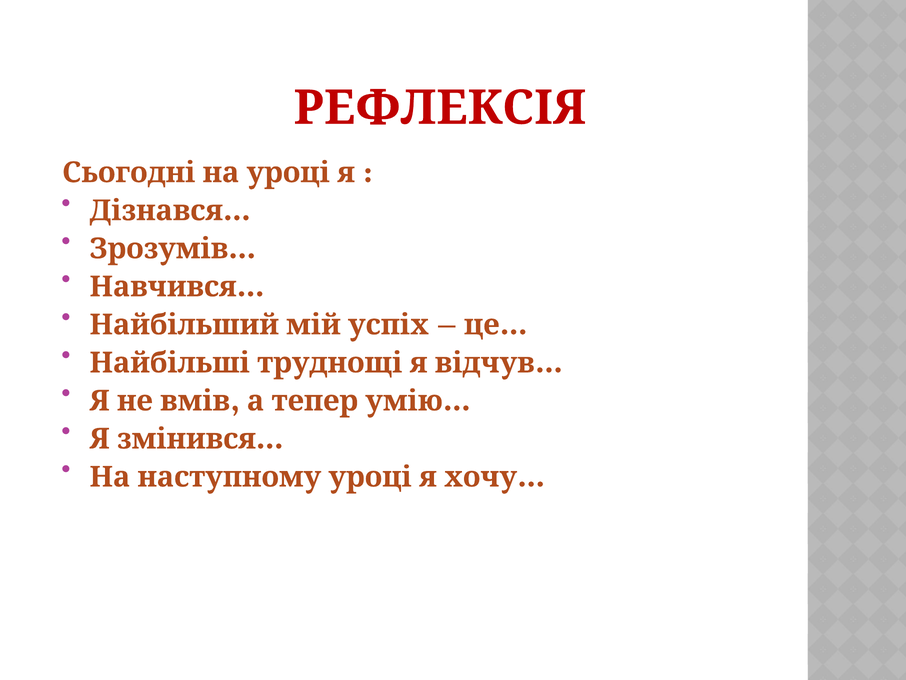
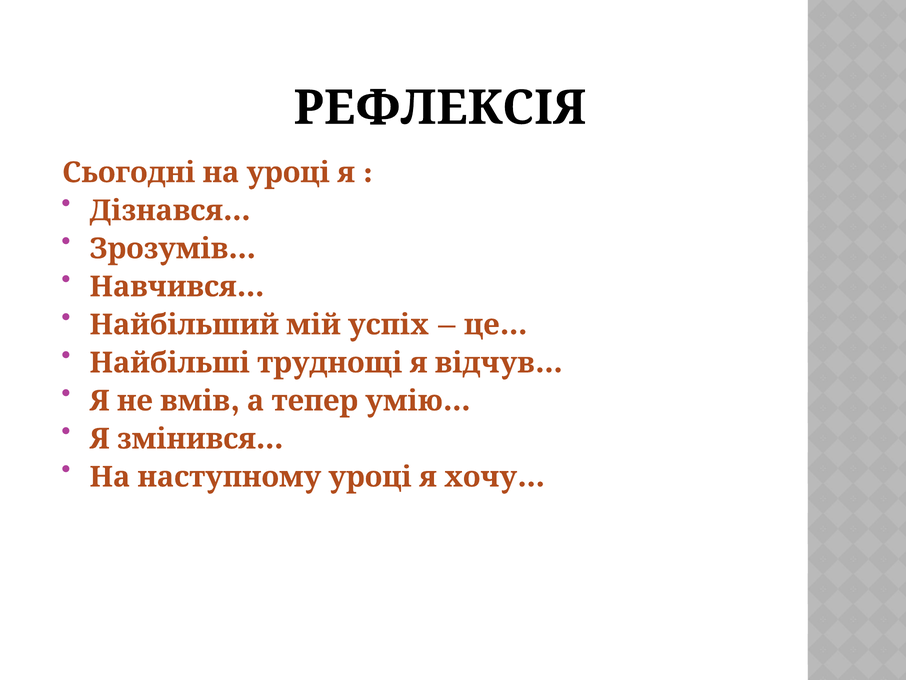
РЕФЛЕКСІЯ colour: red -> black
